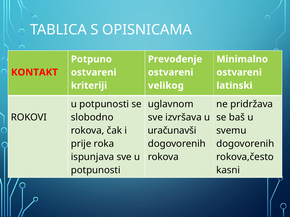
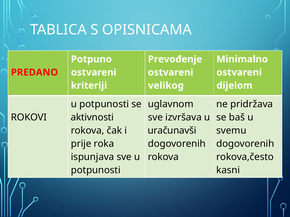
KONTAKT: KONTAKT -> PREDANO
latinski: latinski -> dijelom
slobodno: slobodno -> aktivnosti
